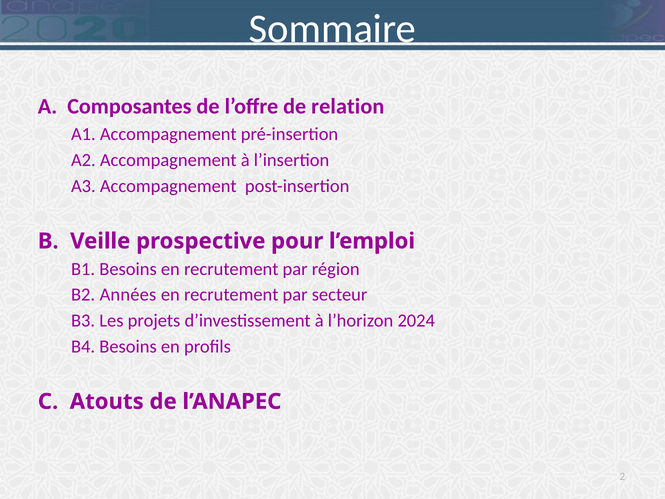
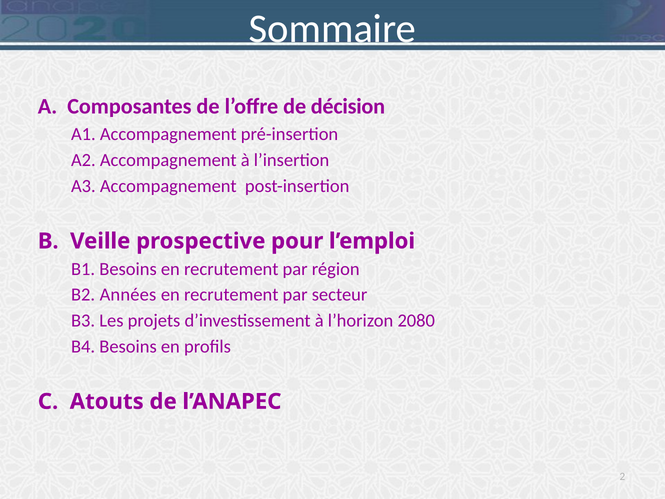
relation: relation -> décision
2024: 2024 -> 2080
